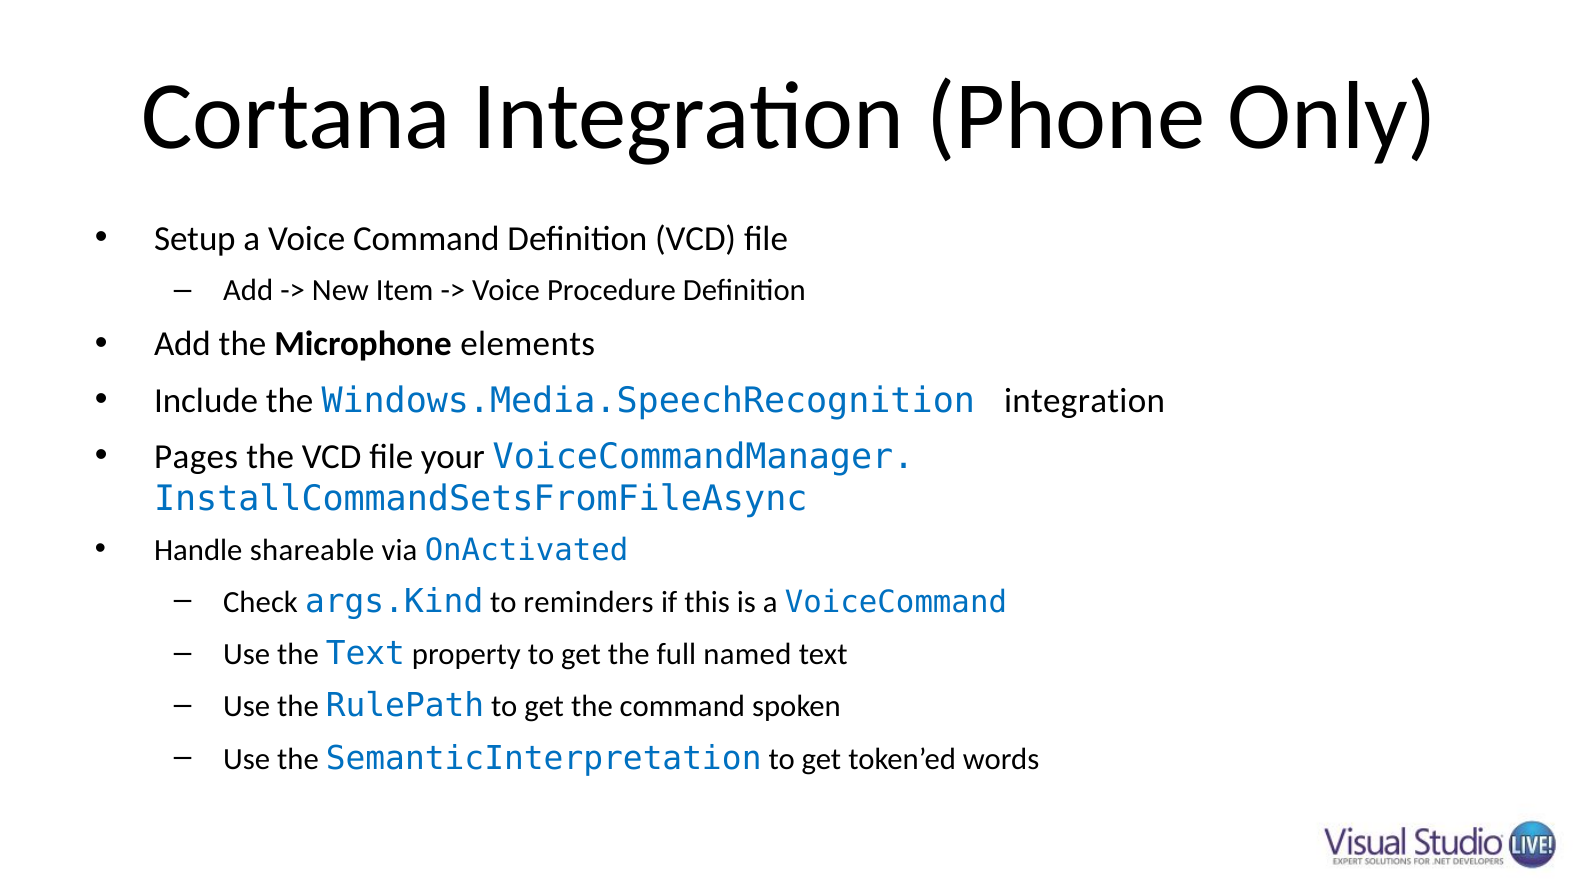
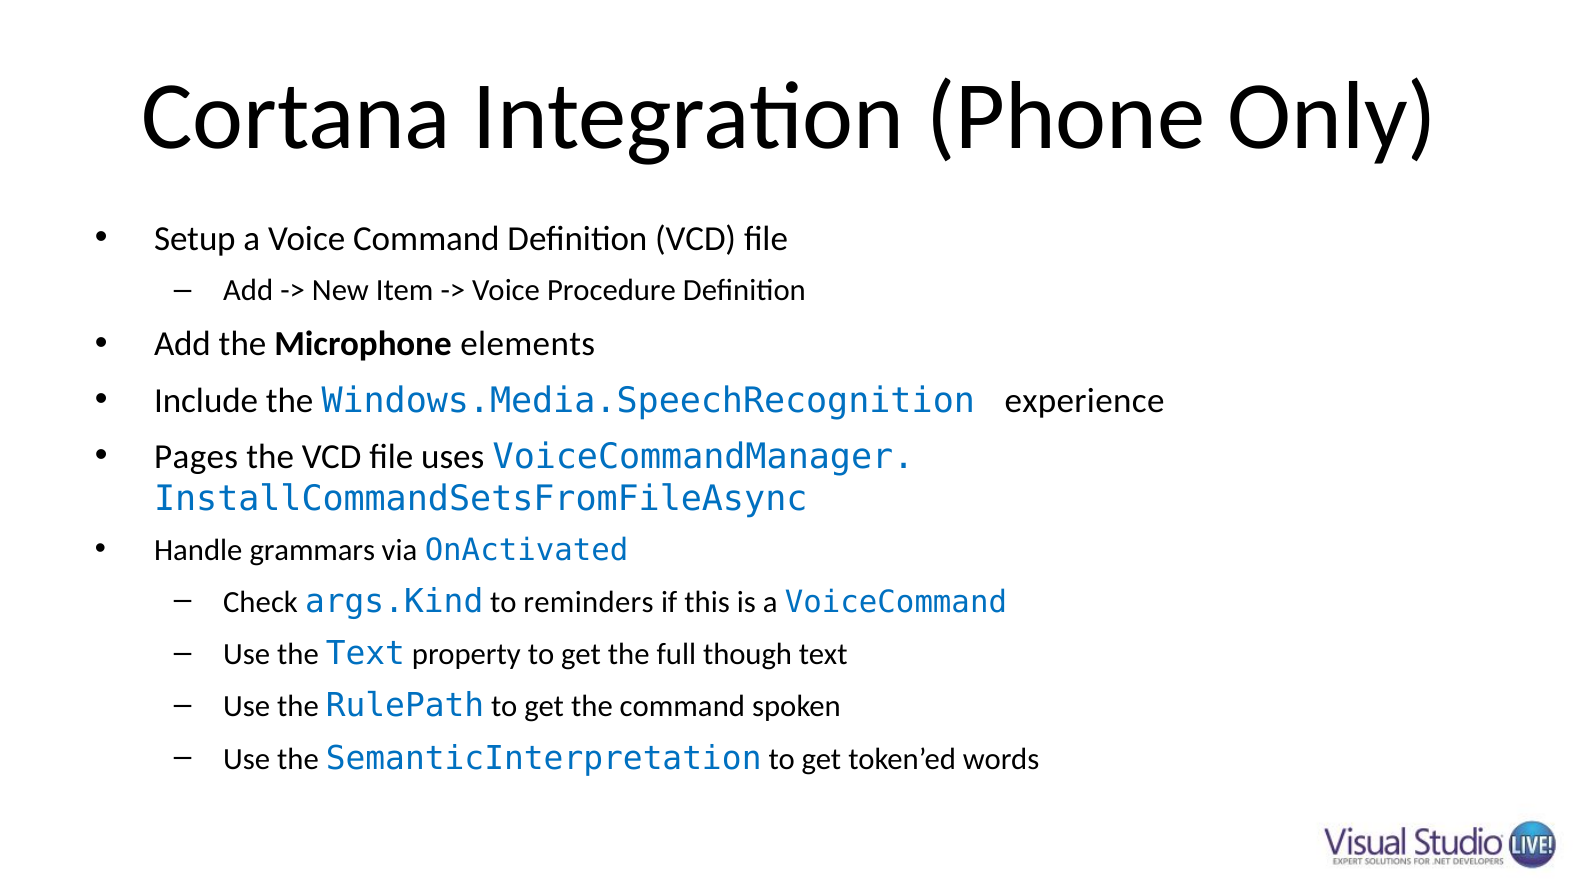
Windows.Media.SpeechRecognition integration: integration -> experience
your: your -> uses
shareable: shareable -> grammars
named: named -> though
